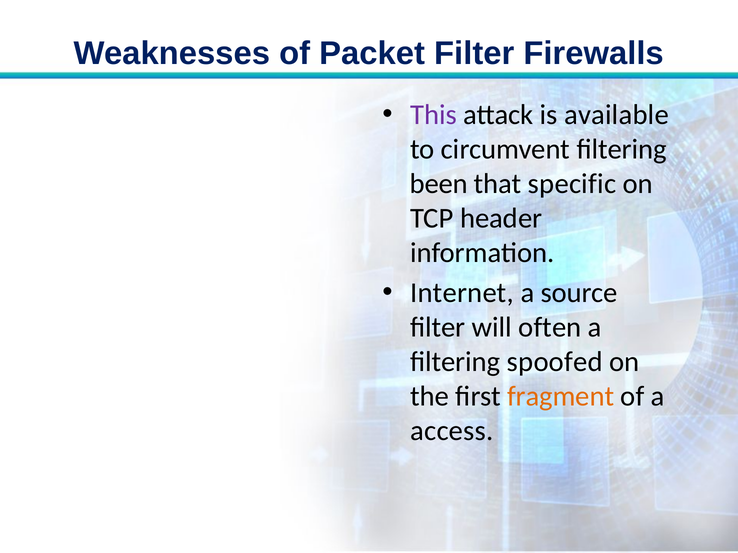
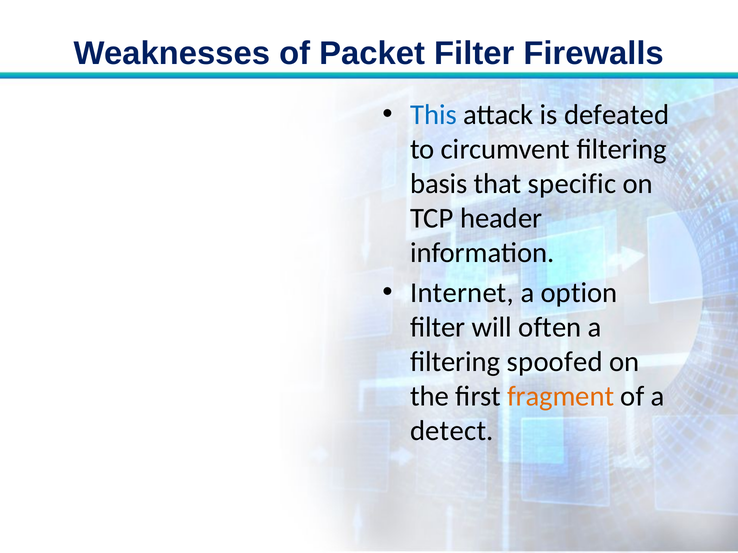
This colour: purple -> blue
available: available -> defeated
been: been -> basis
source: source -> option
access: access -> detect
